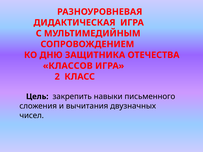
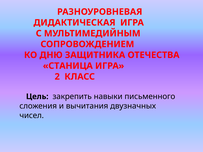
КЛАССОВ: КЛАССОВ -> СТАНИЦА
